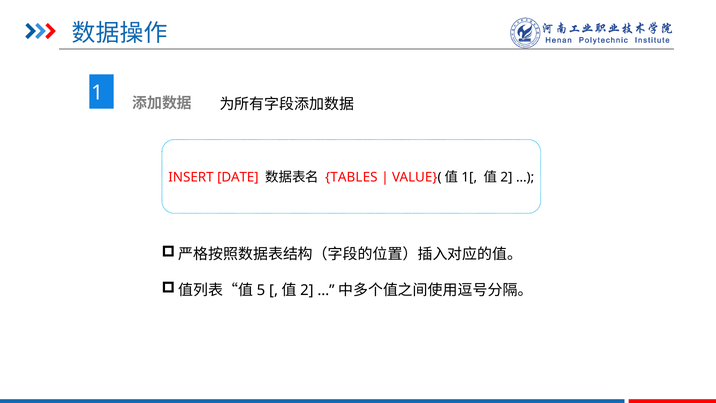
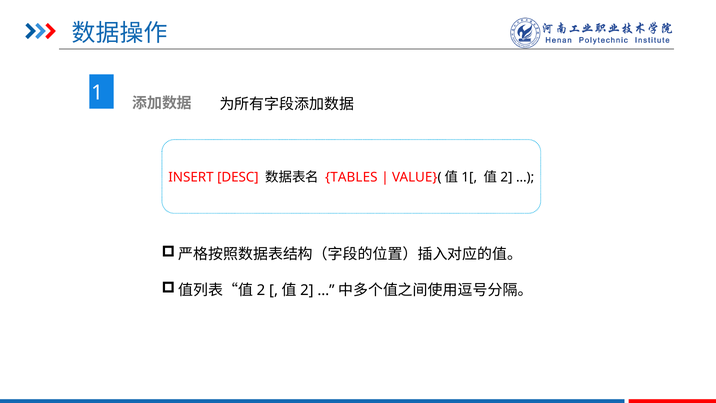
DATE: DATE -> DESC
5 at (261, 290): 5 -> 2
